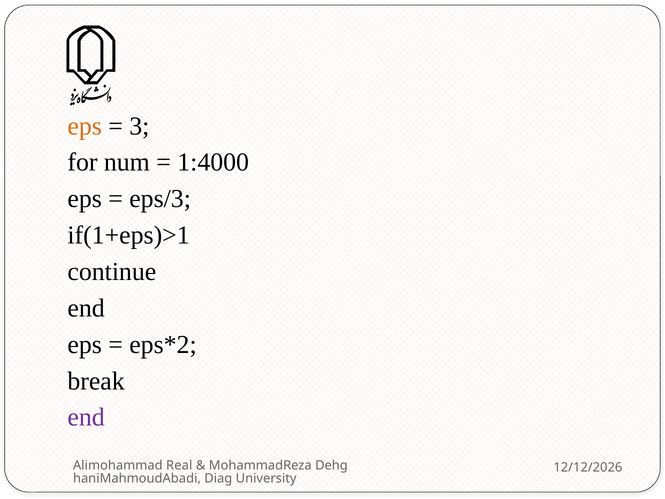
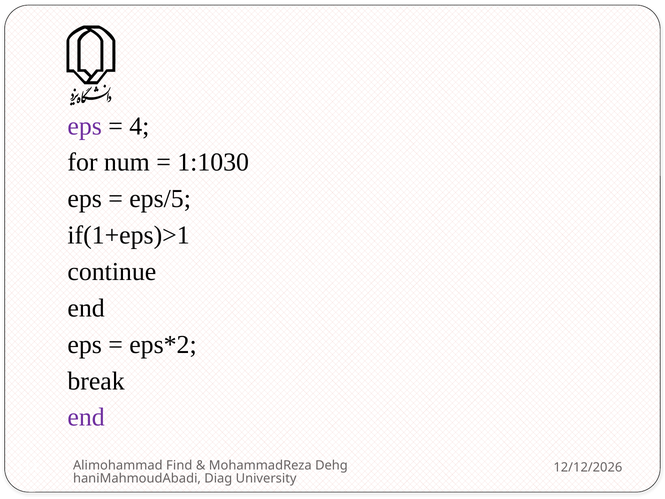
eps at (85, 126) colour: orange -> purple
3: 3 -> 4
1:4000: 1:4000 -> 1:1030
eps/3: eps/3 -> eps/5
Real: Real -> Find
